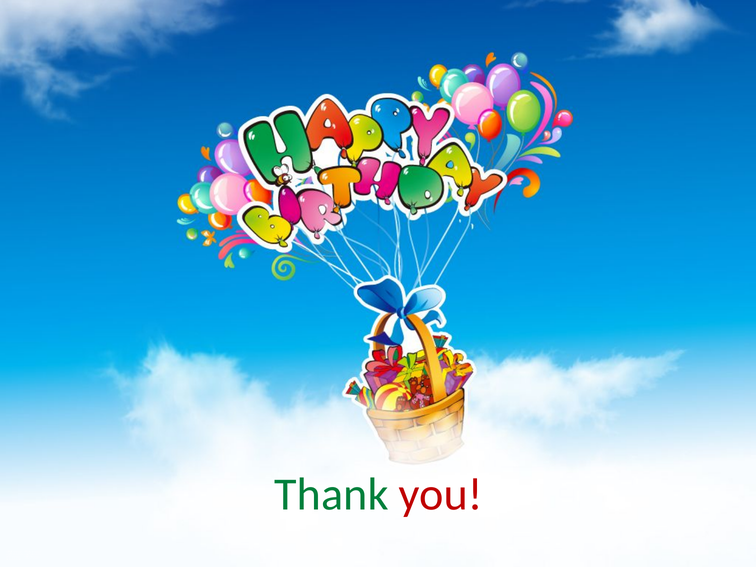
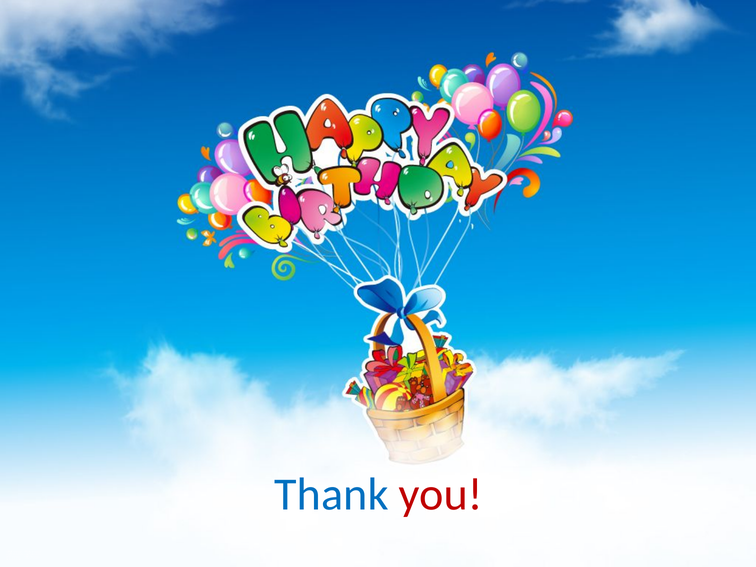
Thank colour: green -> blue
